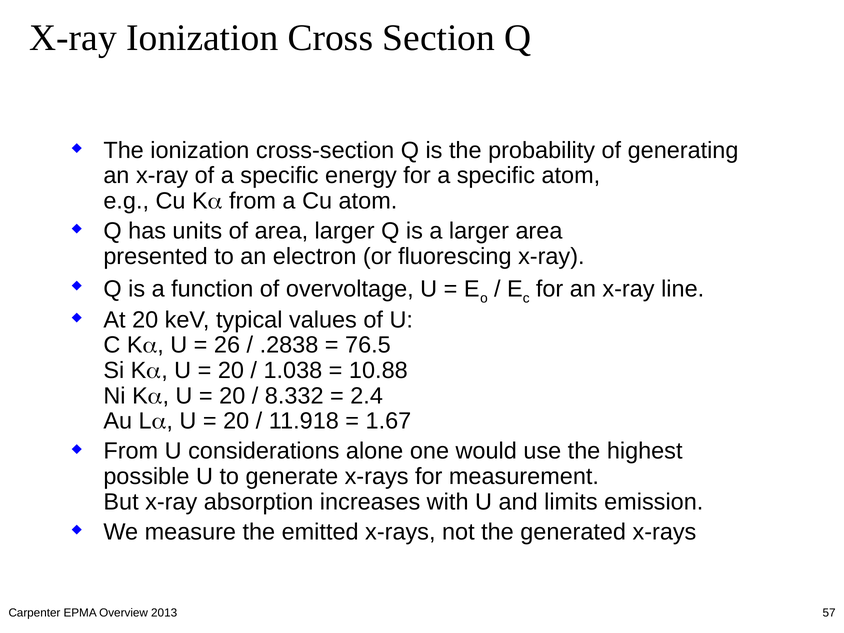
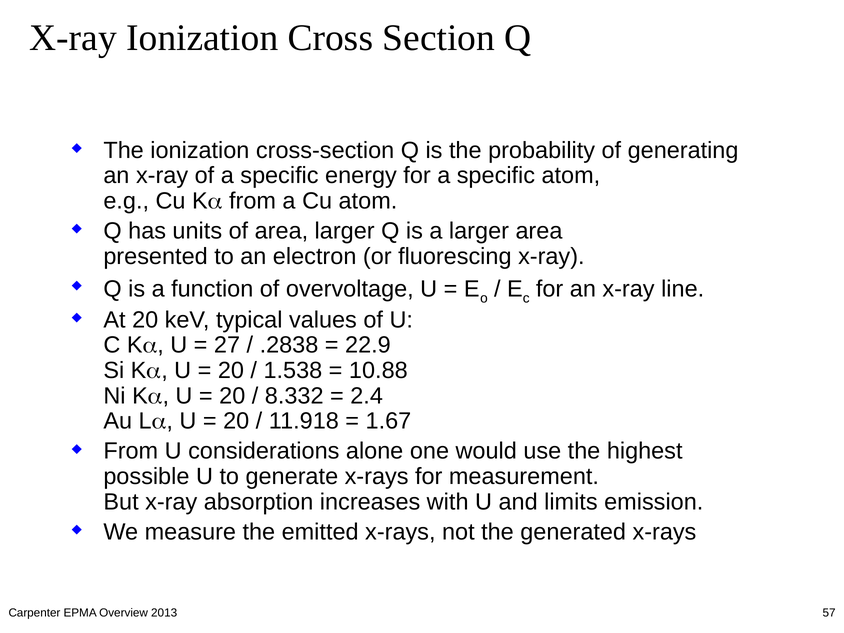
26: 26 -> 27
76.5: 76.5 -> 22.9
1.038: 1.038 -> 1.538
